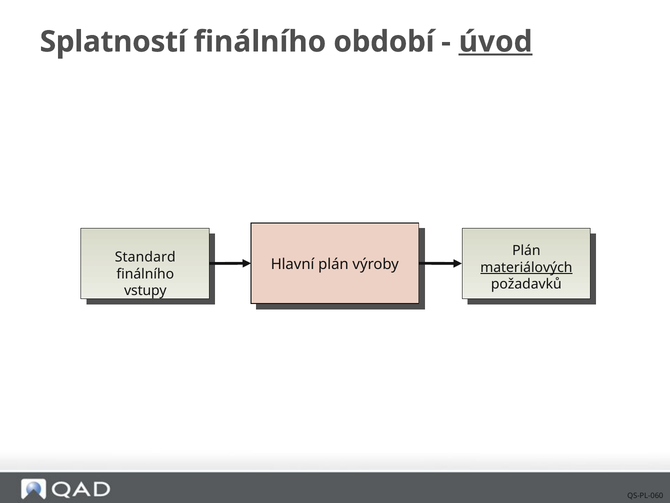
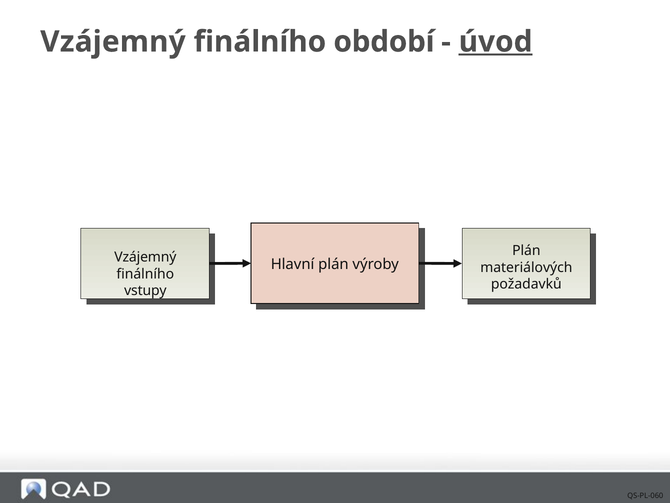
Splatností at (113, 42): Splatností -> Vzájemný
Standard at (145, 257): Standard -> Vzájemný
materiálových underline: present -> none
